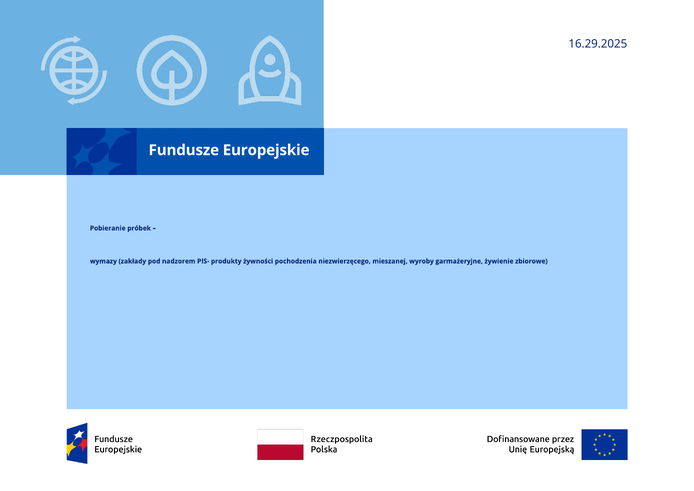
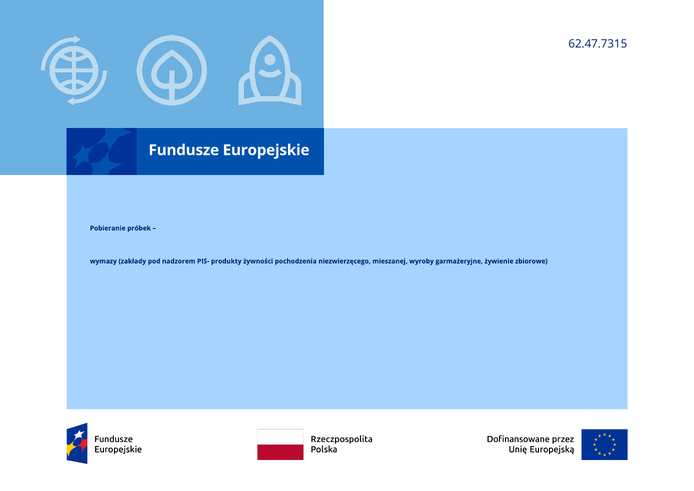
16.29.2025: 16.29.2025 -> 62.47.7315
